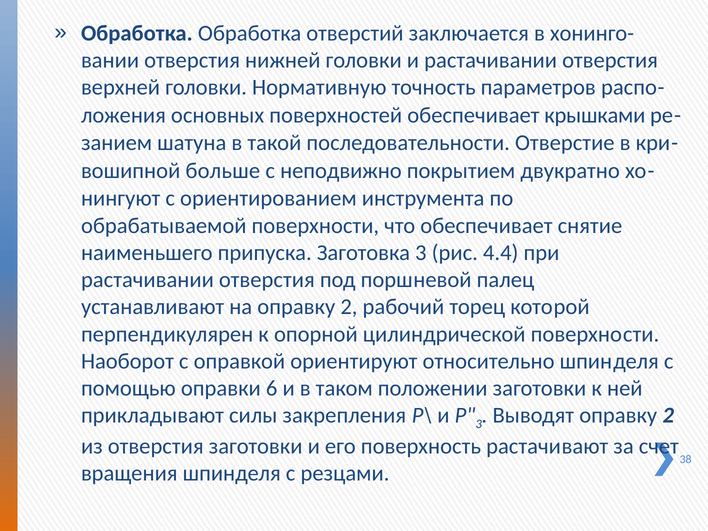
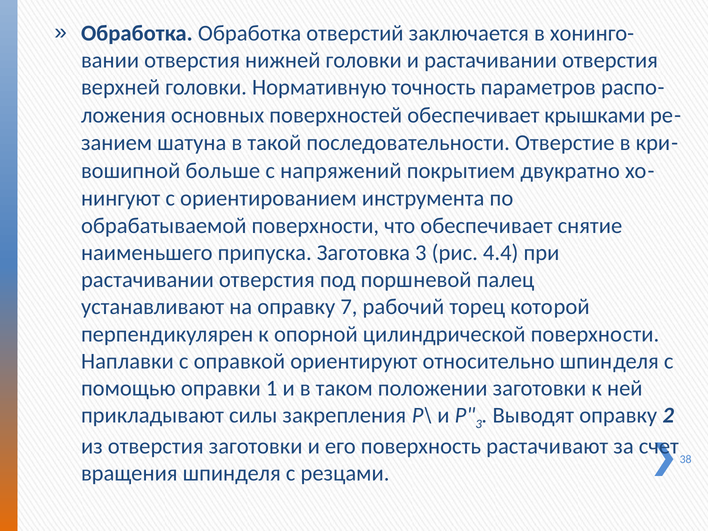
неподвижно: неподвижно -> напряжений
на оправку 2: 2 -> 7
Наоборот: Наоборот -> Наплавки
6: 6 -> 1
